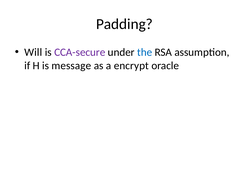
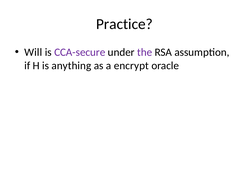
Padding: Padding -> Practice
the colour: blue -> purple
message: message -> anything
